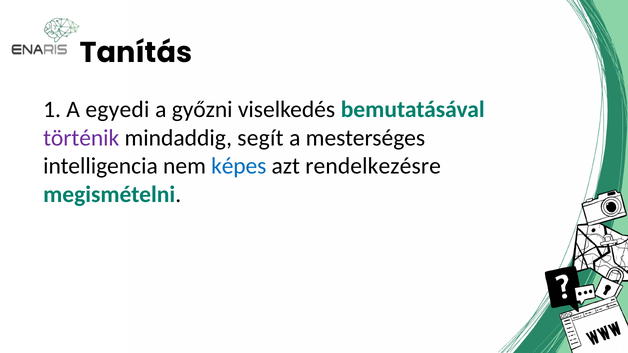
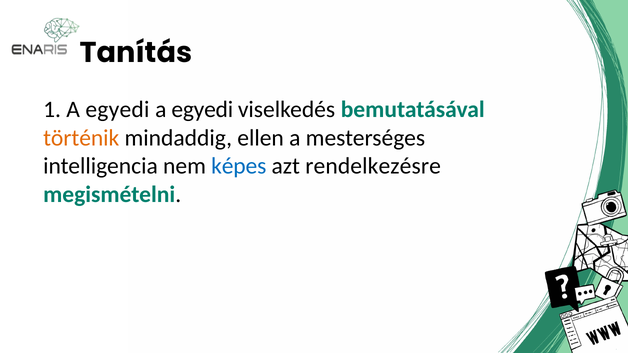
győzni at (202, 110): győzni -> egyedi
történik colour: purple -> orange
segít: segít -> ellen
